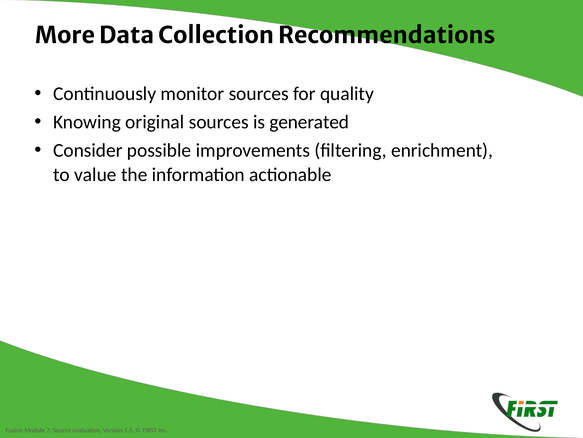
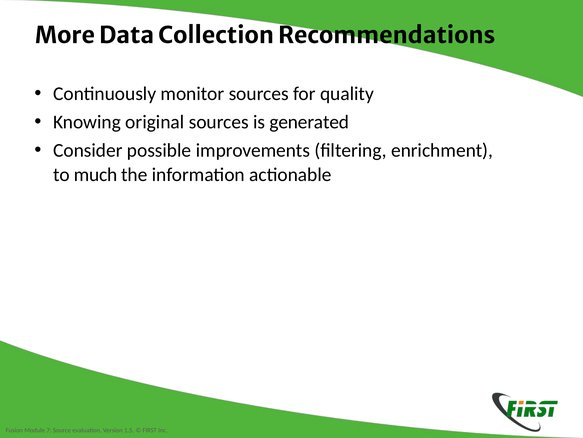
value: value -> much
